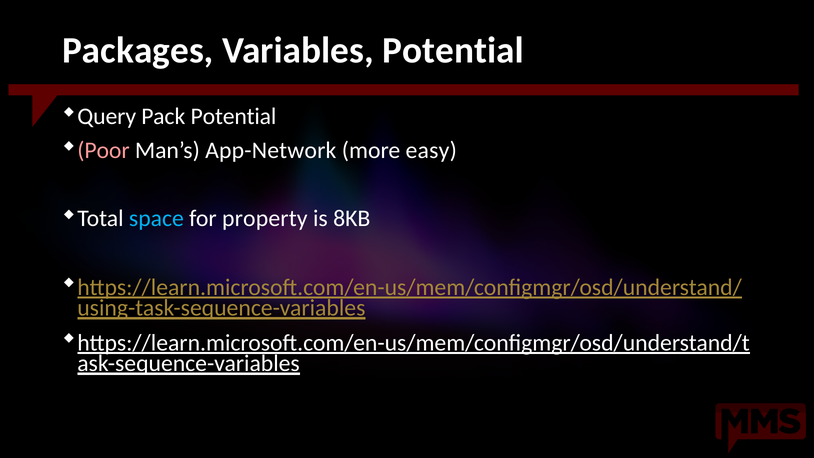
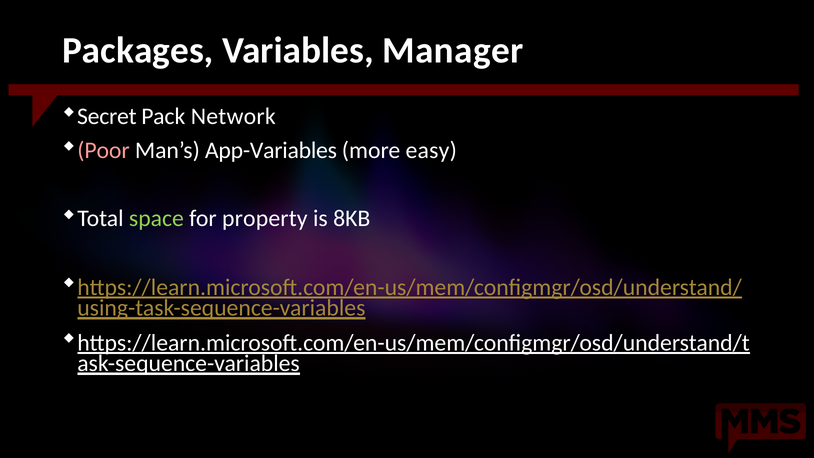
Variables Potential: Potential -> Manager
Query: Query -> Secret
Pack Potential: Potential -> Network
App-Network: App-Network -> App-Variables
space colour: light blue -> light green
